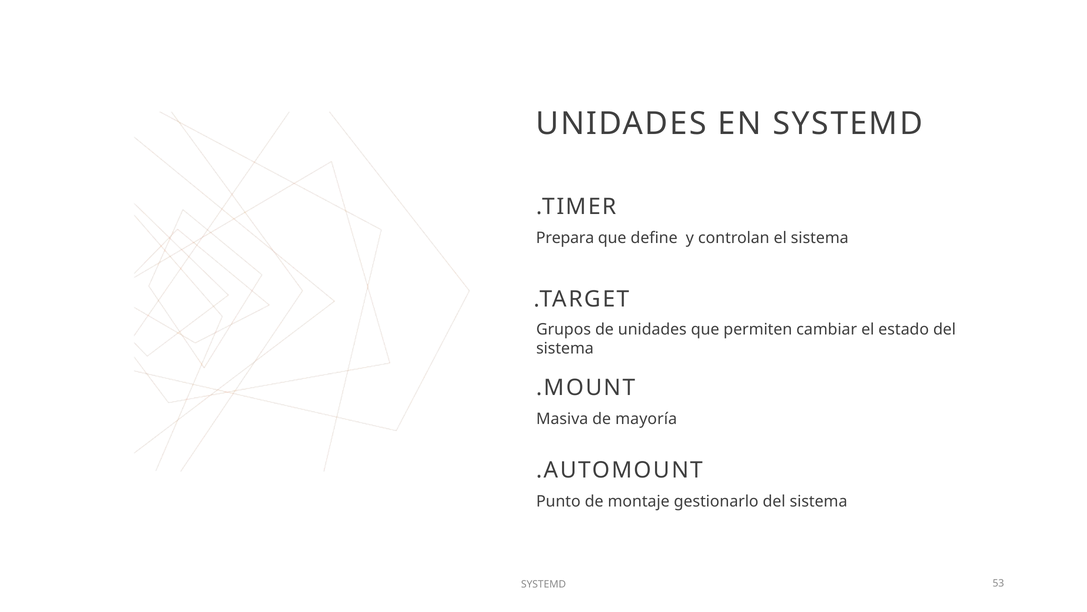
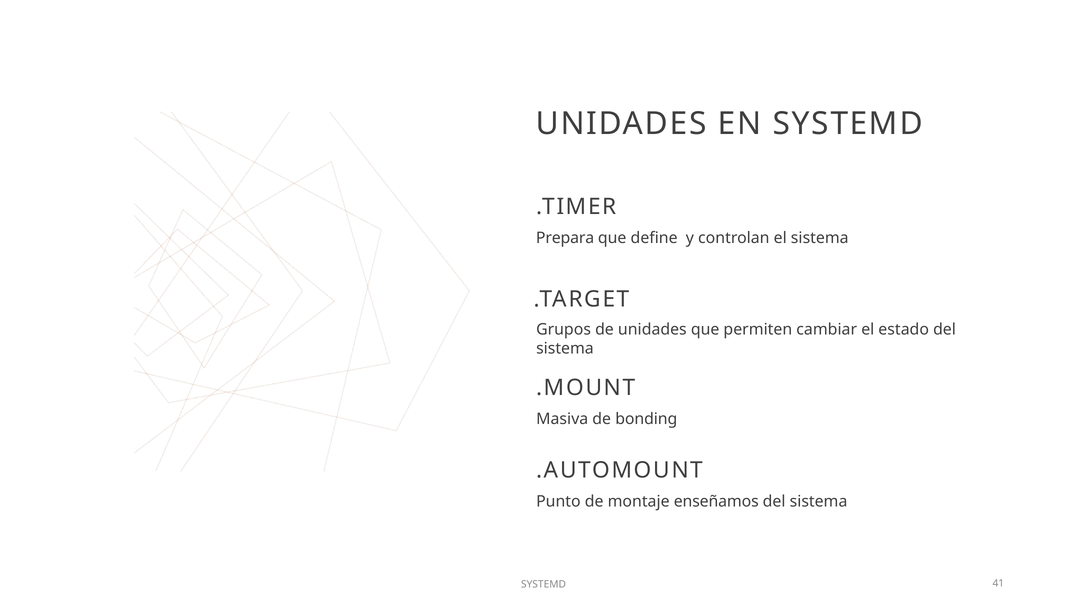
mayoría: mayoría -> bonding
gestionarlo: gestionarlo -> enseñamos
53: 53 -> 41
